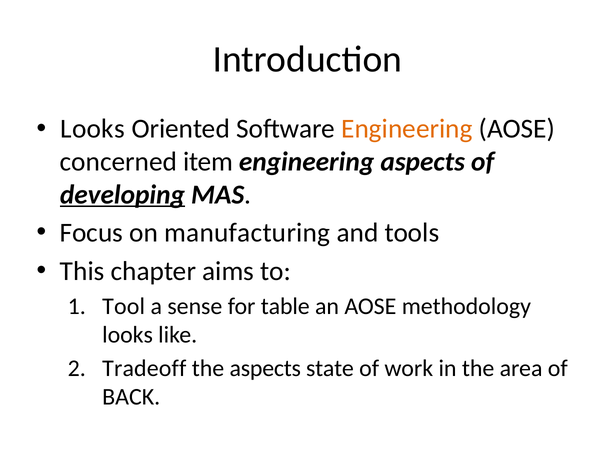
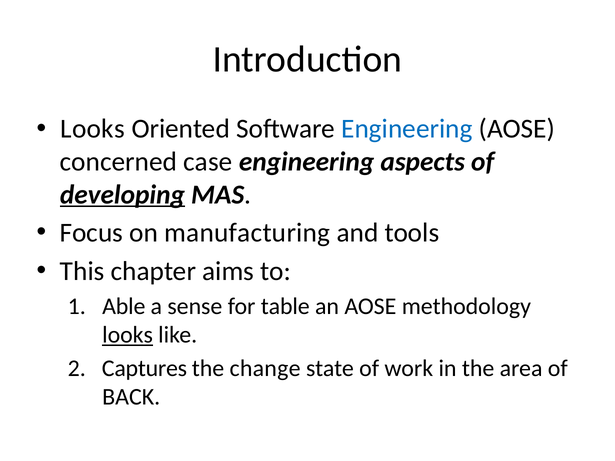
Engineering at (407, 129) colour: orange -> blue
item: item -> case
Tool: Tool -> Able
looks at (128, 335) underline: none -> present
Tradeoff: Tradeoff -> Captures
the aspects: aspects -> change
